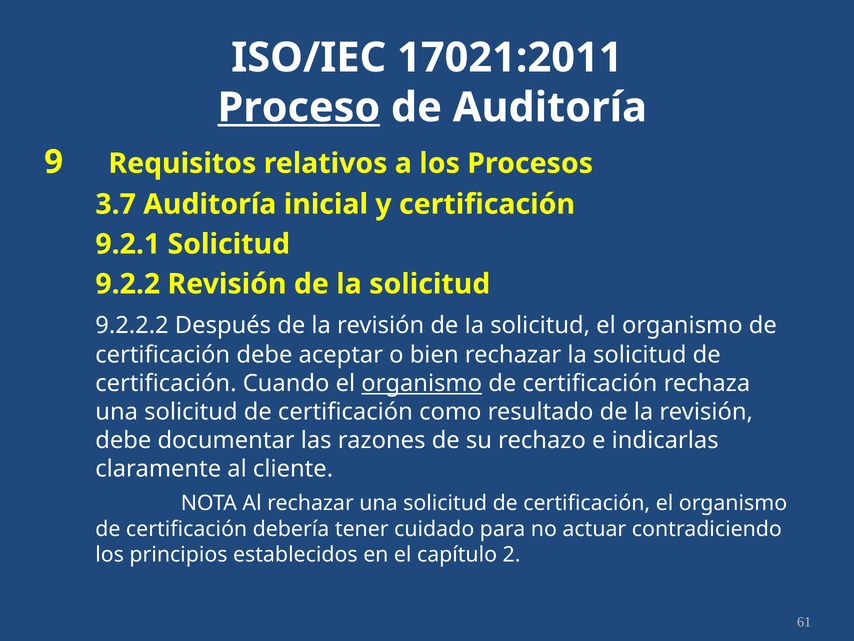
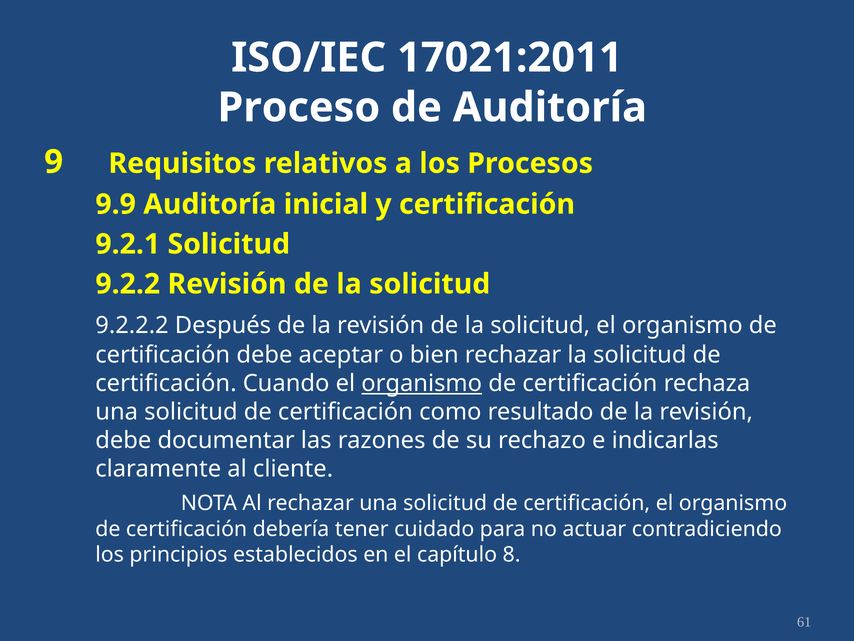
Proceso underline: present -> none
3.7: 3.7 -> 9.9
2: 2 -> 8
